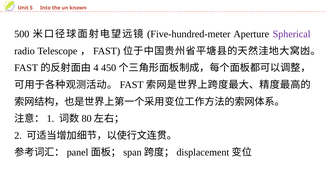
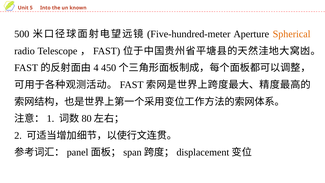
Spherical colour: purple -> orange
